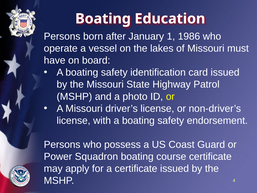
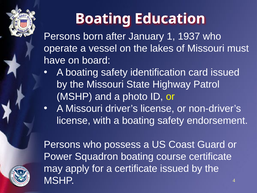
1986: 1986 -> 1937
